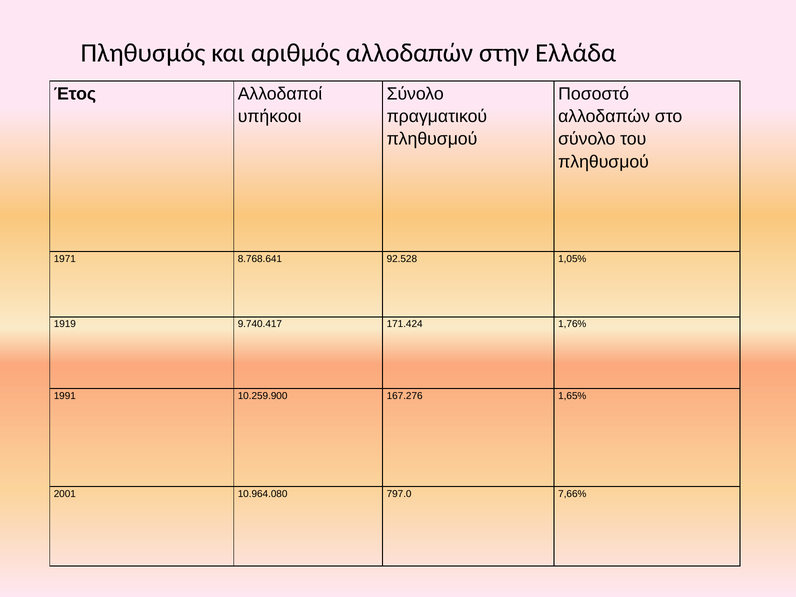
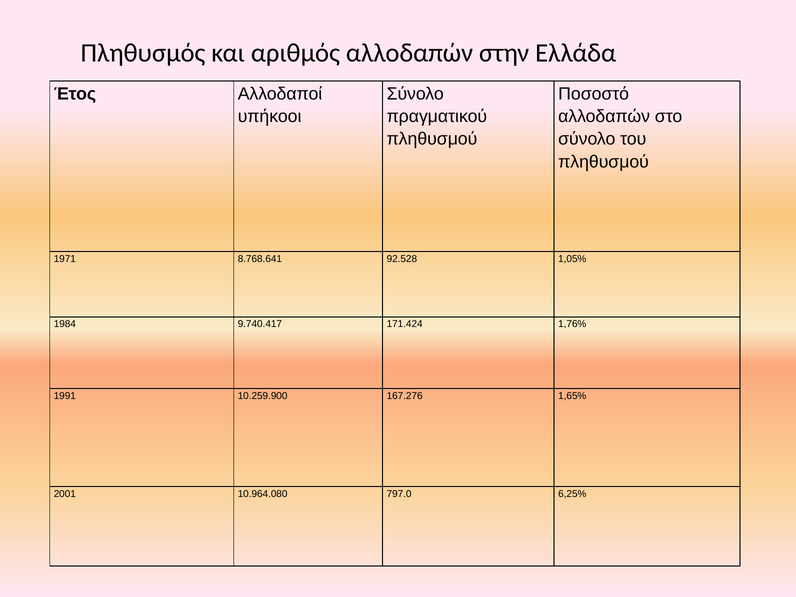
1919: 1919 -> 1984
7,66%: 7,66% -> 6,25%
